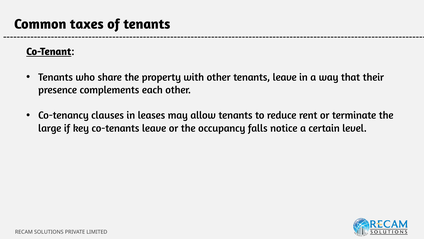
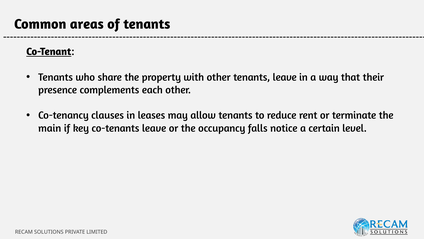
taxes: taxes -> areas
large: large -> main
